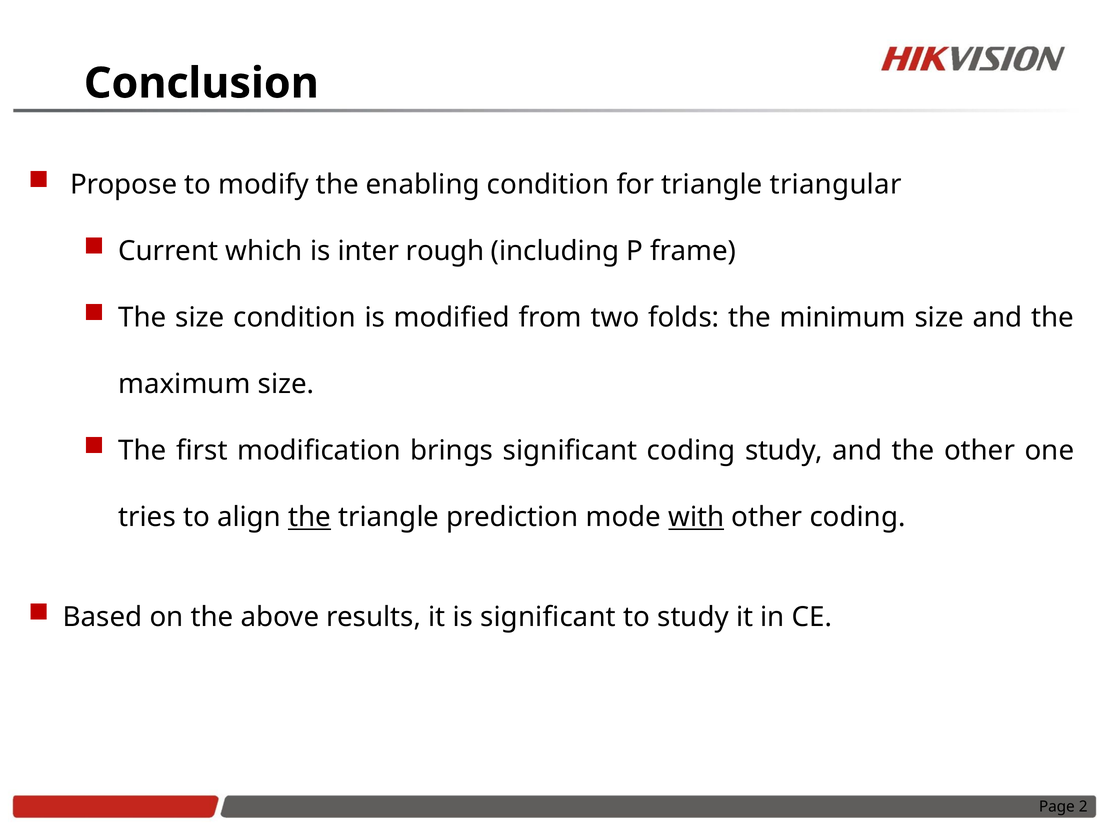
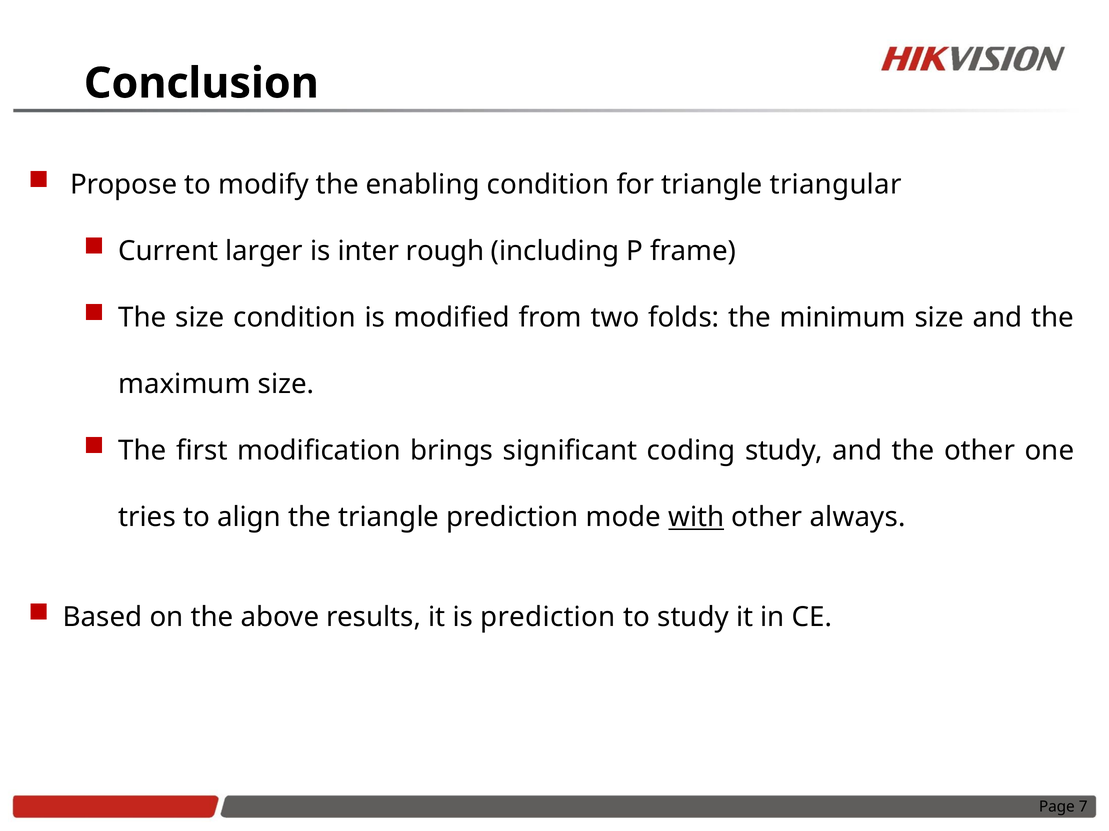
which: which -> larger
the at (310, 518) underline: present -> none
other coding: coding -> always
is significant: significant -> prediction
2: 2 -> 7
